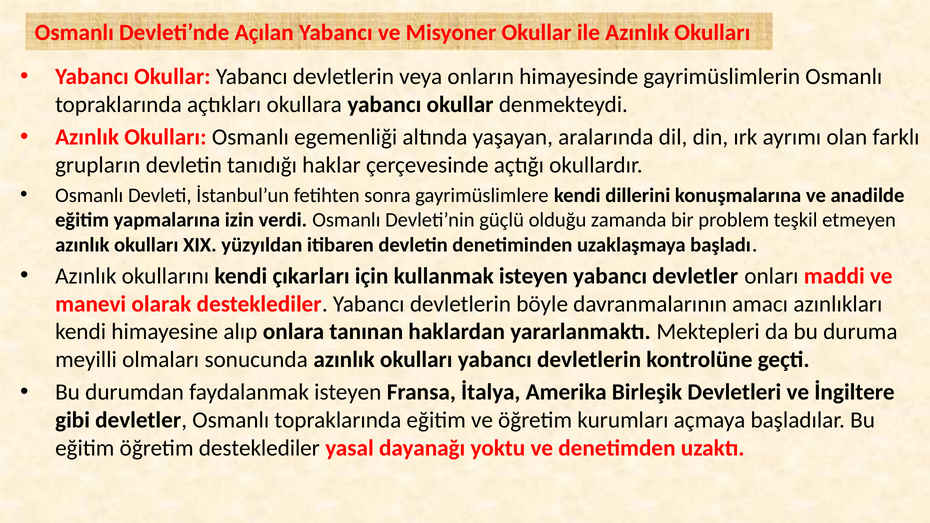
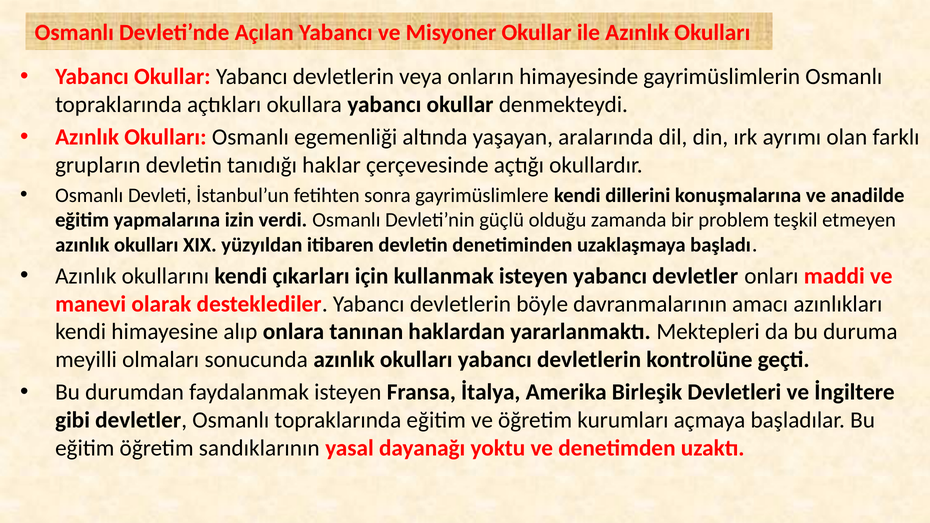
öğretim desteklediler: desteklediler -> sandıklarının
